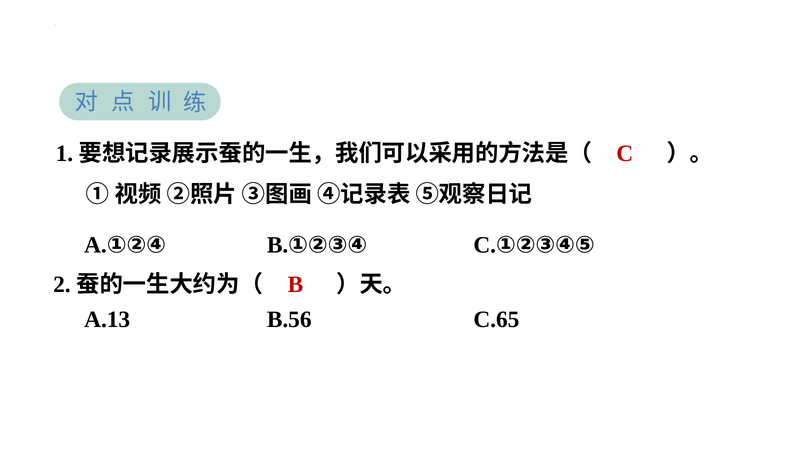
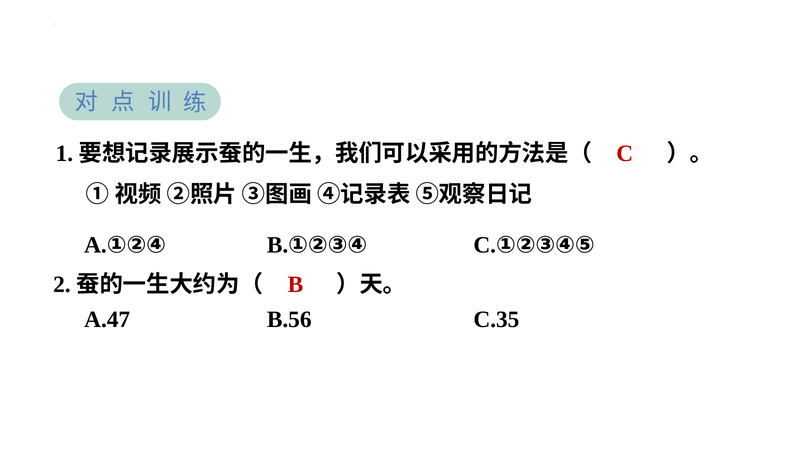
A.13: A.13 -> A.47
C.65: C.65 -> C.35
